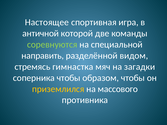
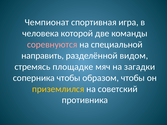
Настоящее: Настоящее -> Чемпионат
античной: античной -> человека
соревнуются colour: light green -> pink
гимнастка: гимнастка -> площадке
массового: массового -> советский
